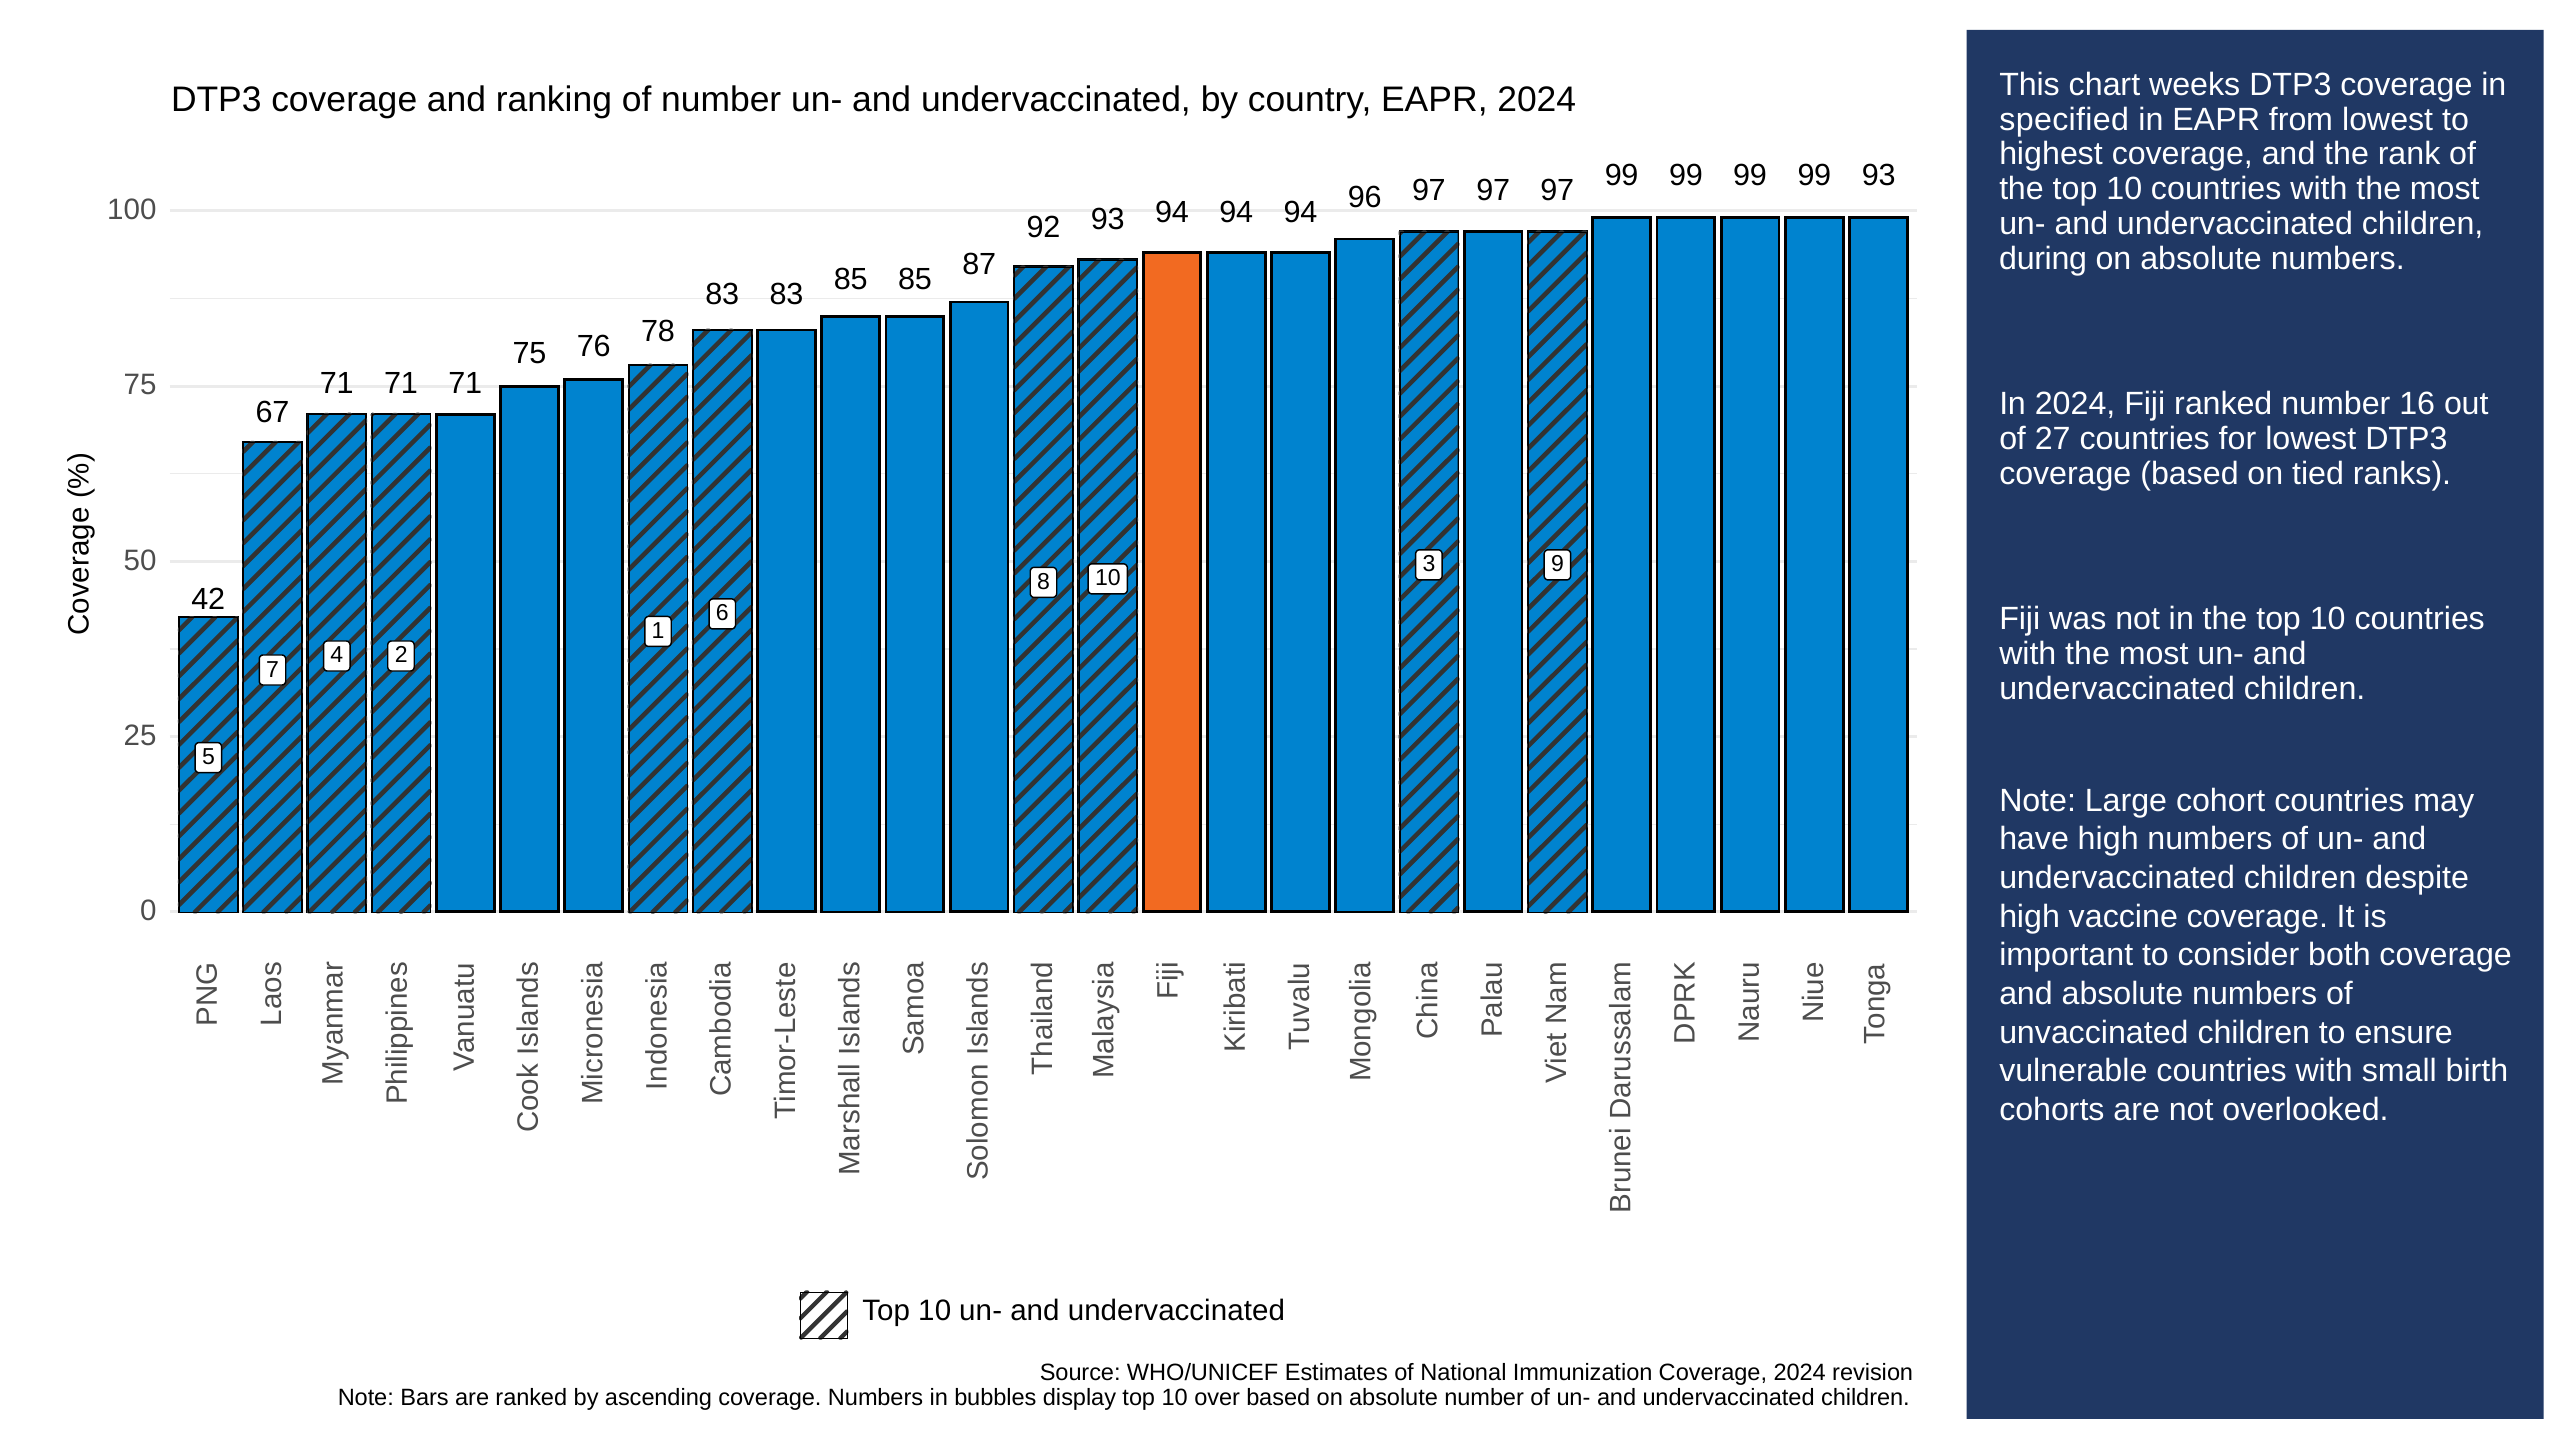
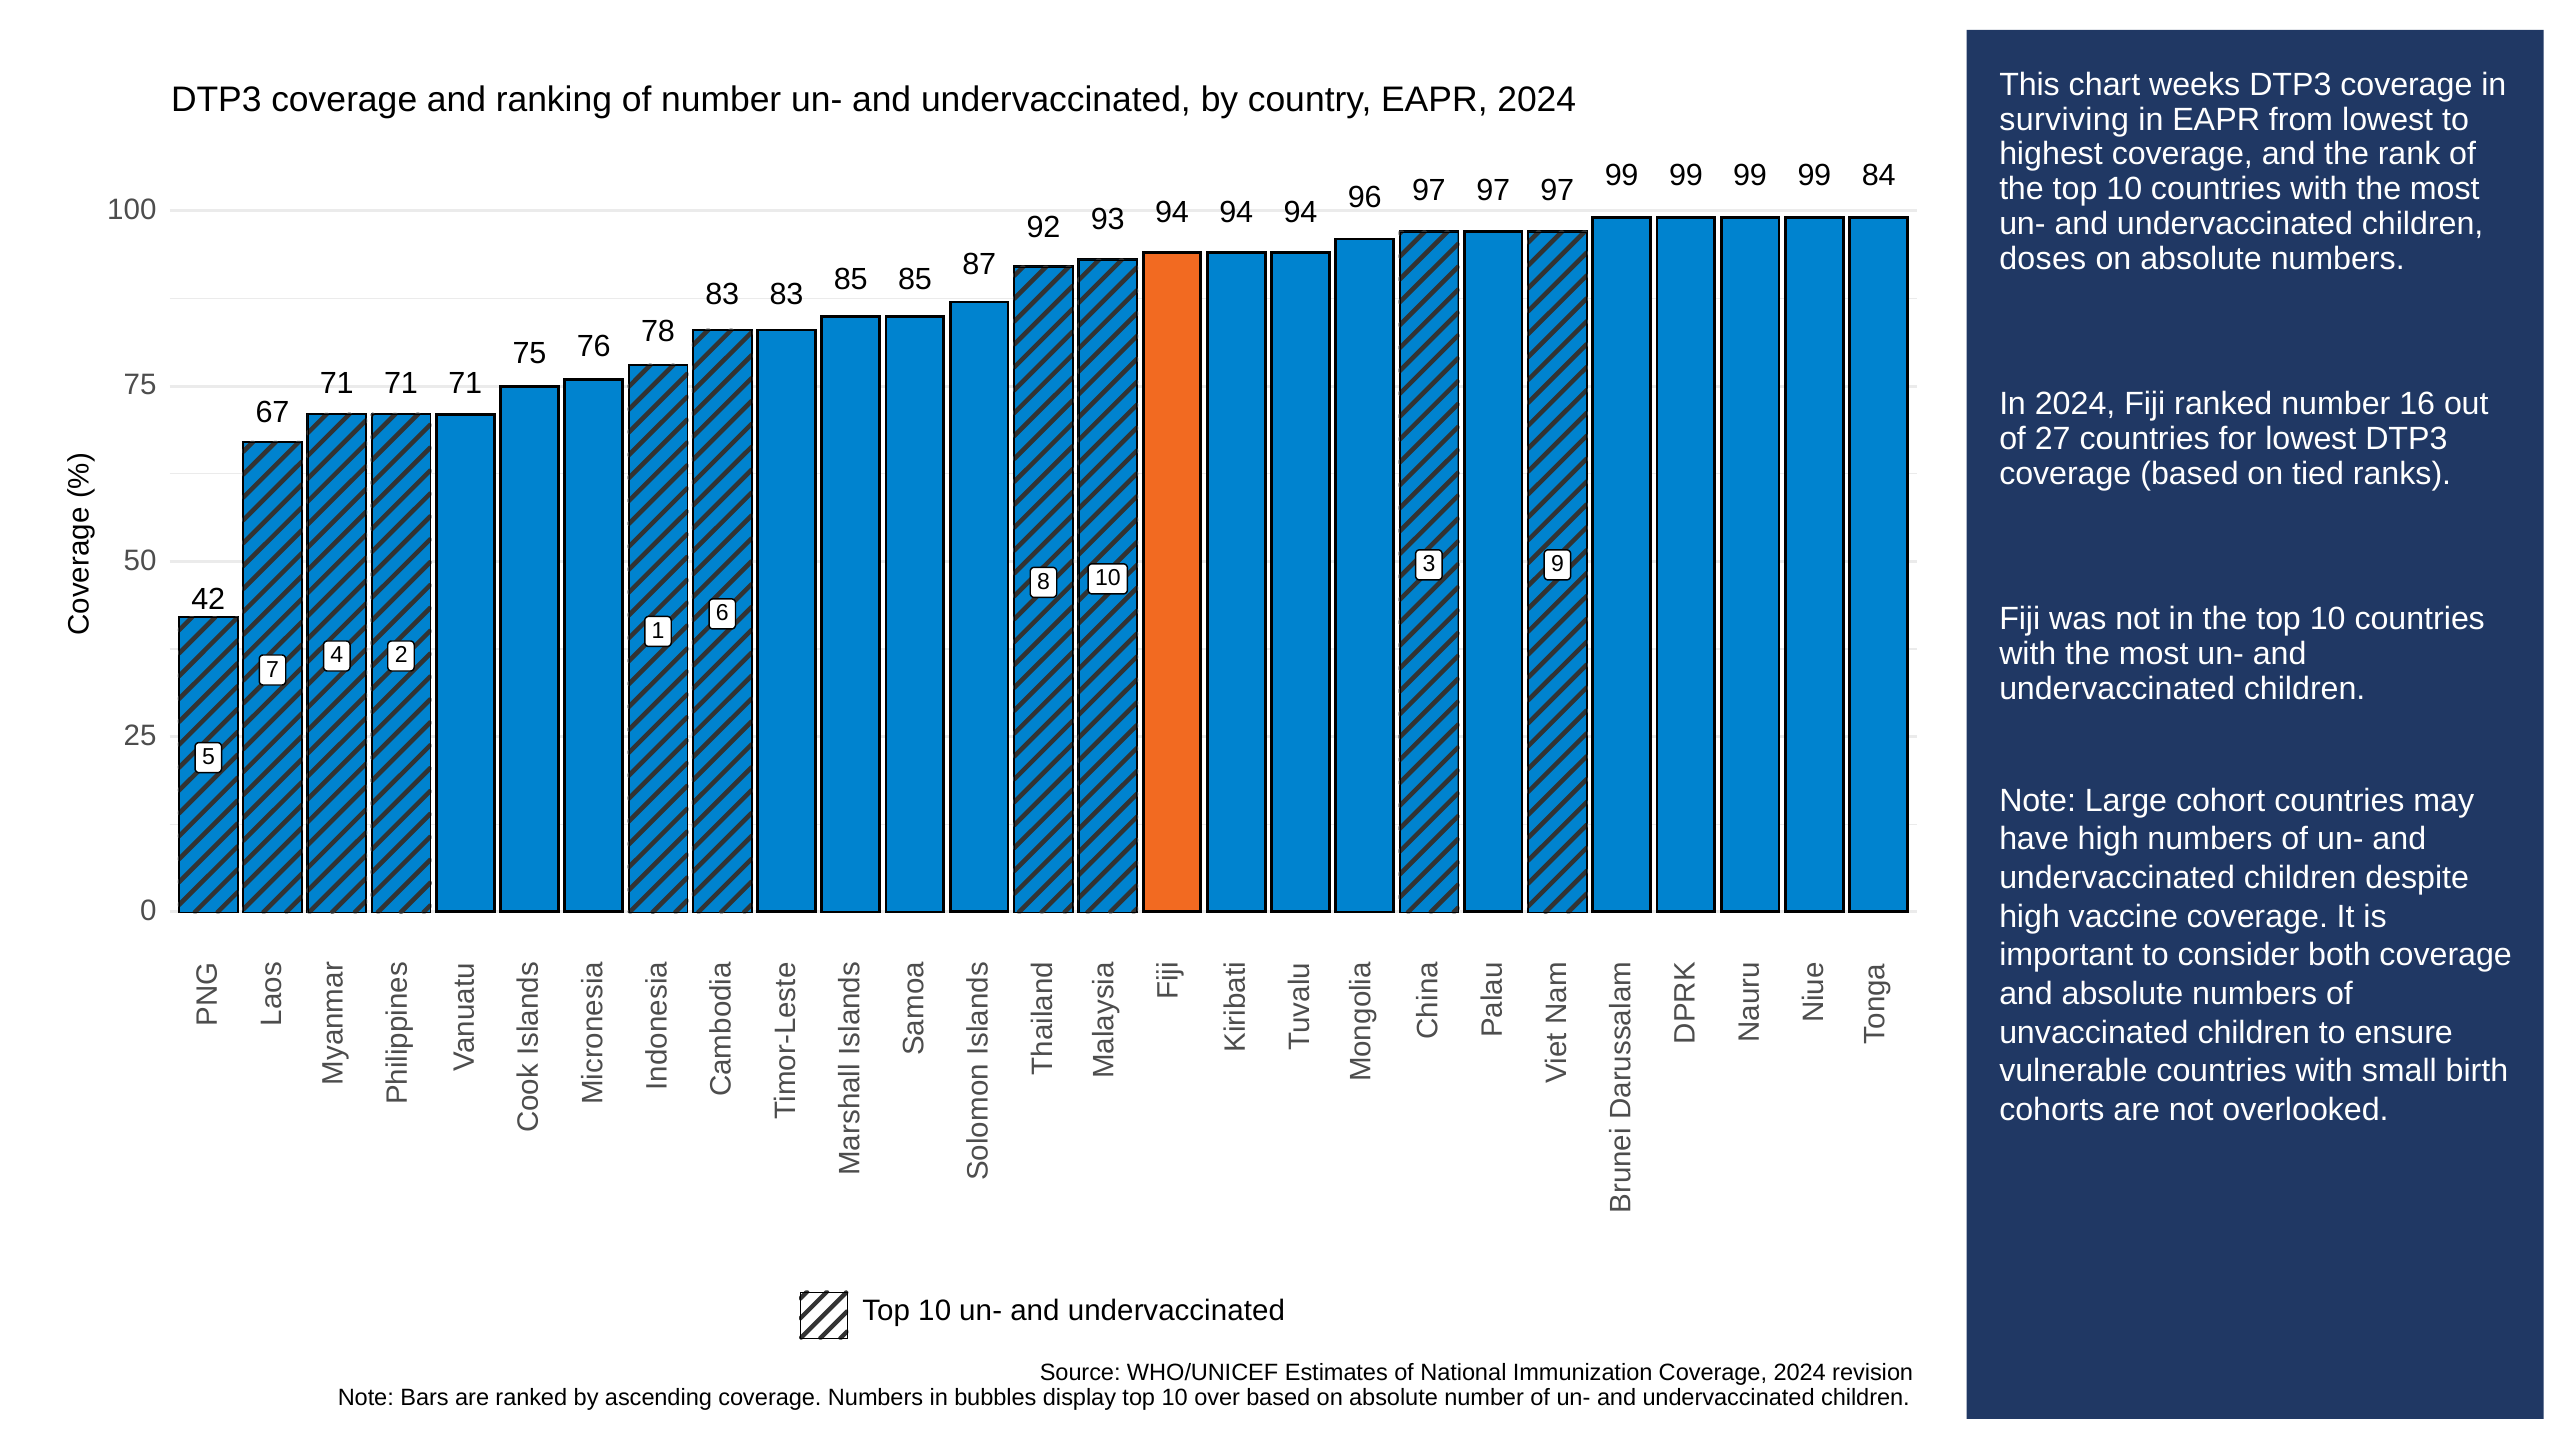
specified: specified -> surviving
99 93: 93 -> 84
during: during -> doses
